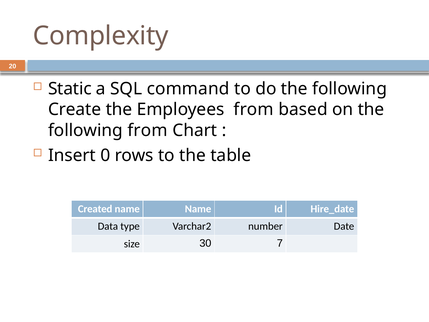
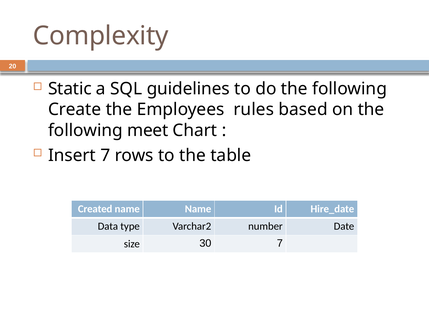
command: command -> guidelines
Employees from: from -> rules
following from: from -> meet
Insert 0: 0 -> 7
